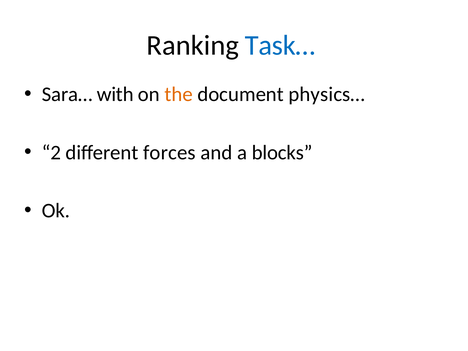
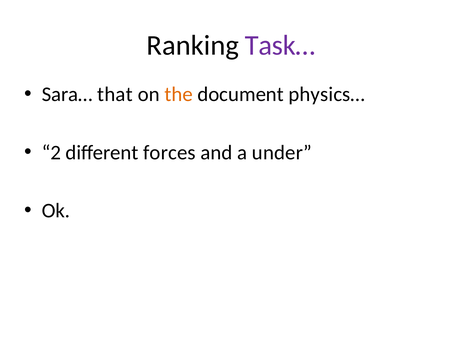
Task… colour: blue -> purple
with: with -> that
blocks: blocks -> under
